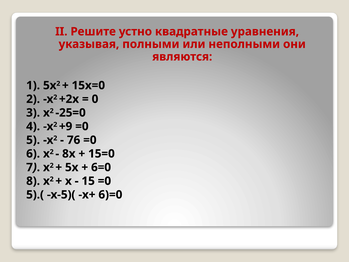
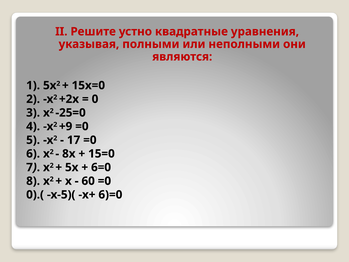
76: 76 -> 17
15: 15 -> 60
5).(: 5).( -> 0).(
